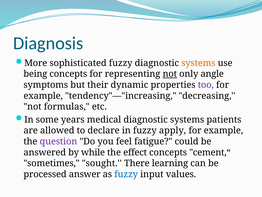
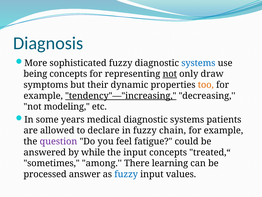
systems at (198, 63) colour: orange -> blue
angle: angle -> draw
too colour: purple -> orange
tendency"—"increasing underline: none -> present
formulas: formulas -> modeling
apply: apply -> chain
the effect: effect -> input
cement,“: cement,“ -> treated,“
sought: sought -> among
